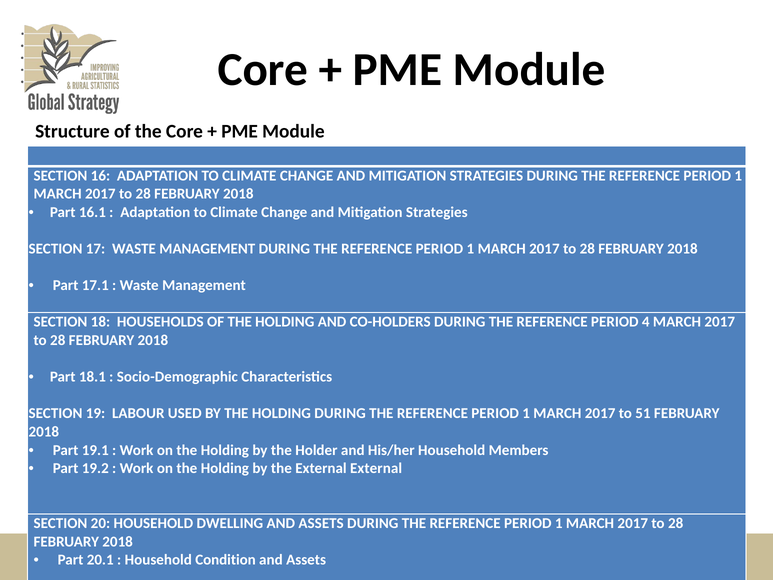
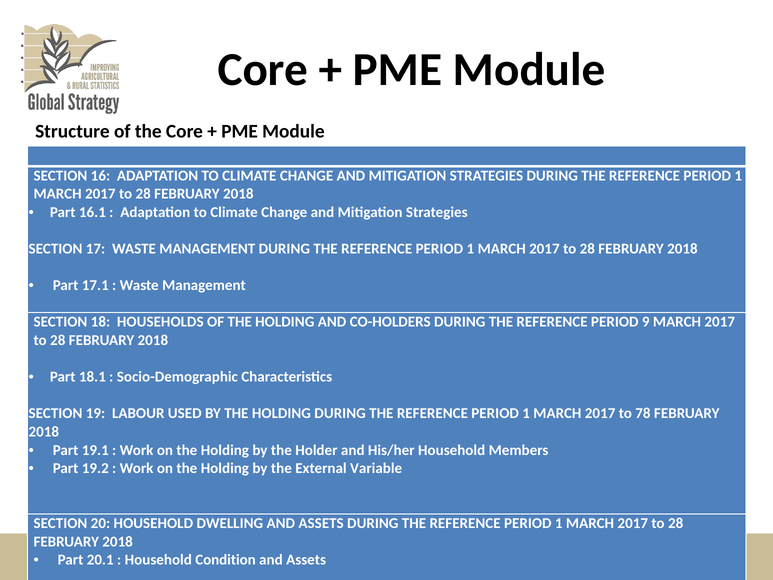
4: 4 -> 9
51: 51 -> 78
External External: External -> Variable
